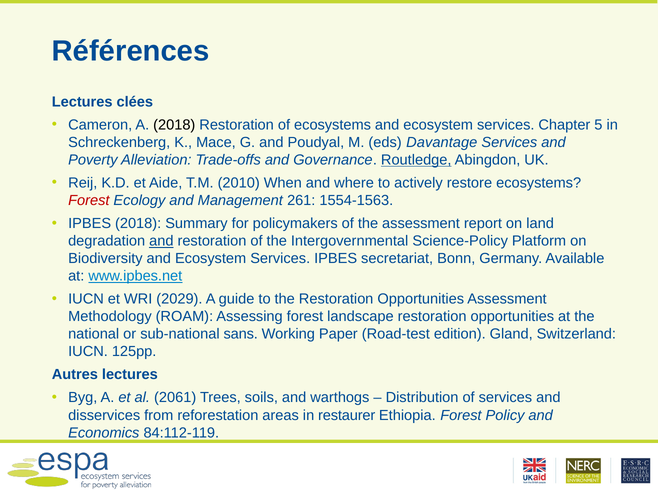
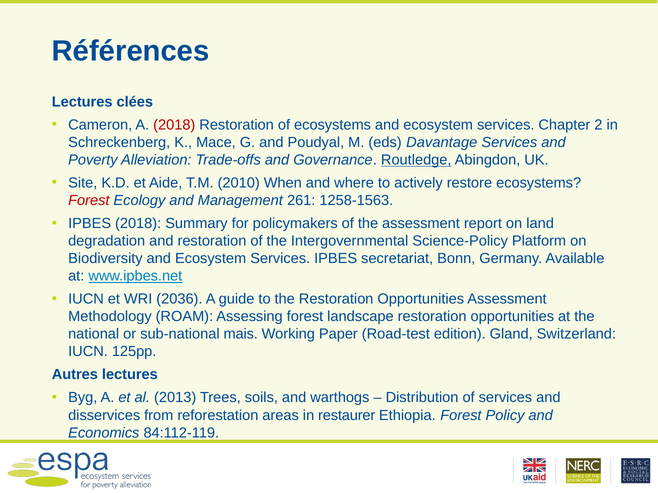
2018 at (174, 125) colour: black -> red
5: 5 -> 2
Reij: Reij -> Site
1554-1563: 1554-1563 -> 1258-1563
and at (161, 241) underline: present -> none
2029: 2029 -> 2036
sans: sans -> mais
2061: 2061 -> 2013
